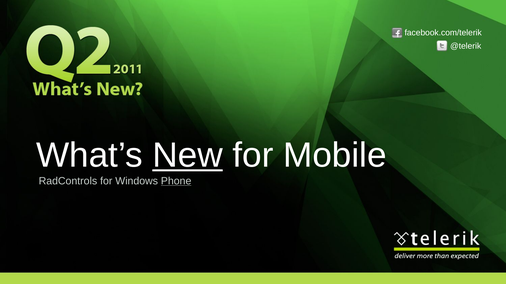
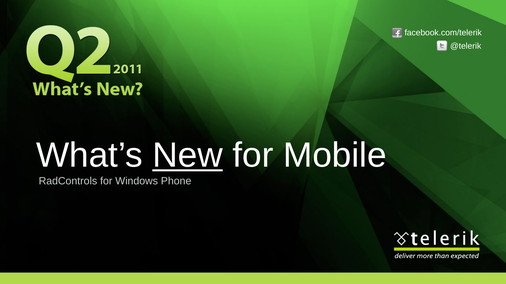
Phone underline: present -> none
